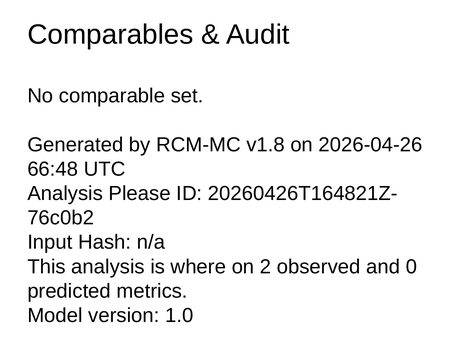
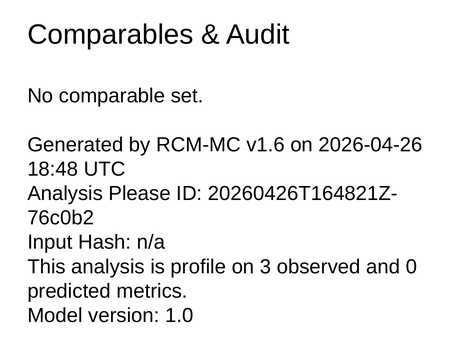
v1.8: v1.8 -> v1.6
66:48: 66:48 -> 18:48
where: where -> profile
2: 2 -> 3
